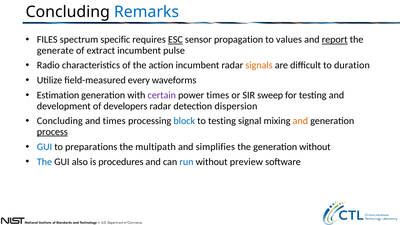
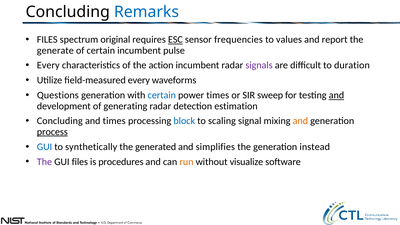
specific: specific -> original
propagation: propagation -> frequencies
report underline: present -> none
of extract: extract -> certain
Radio at (48, 65): Radio -> Every
signals colour: orange -> purple
Estimation: Estimation -> Questions
certain at (162, 95) colour: purple -> blue
and at (336, 95) underline: none -> present
developers: developers -> generating
dispersion: dispersion -> estimation
to testing: testing -> scaling
preparations: preparations -> synthetically
multipath: multipath -> generated
generation without: without -> instead
The at (44, 162) colour: blue -> purple
GUI also: also -> files
run colour: blue -> orange
preview: preview -> visualize
